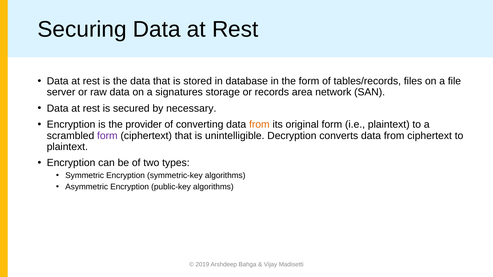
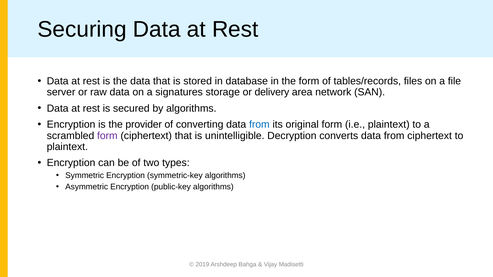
records: records -> delivery
by necessary: necessary -> algorithms
from at (259, 125) colour: orange -> blue
